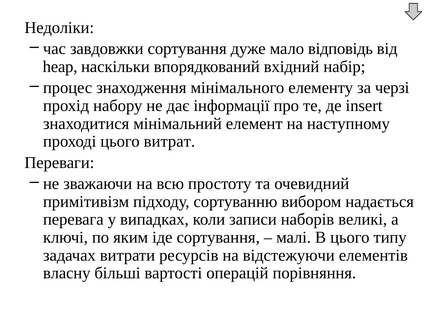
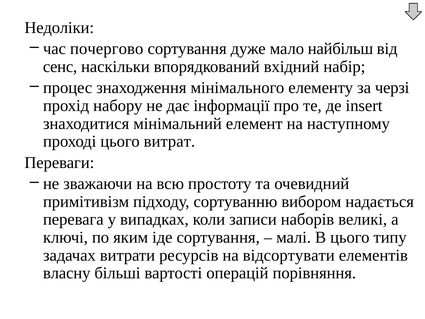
завдовжки: завдовжки -> почергово
відповідь: відповідь -> найбільш
heap: heap -> сенс
відстежуючи: відстежуючи -> відсортувати
